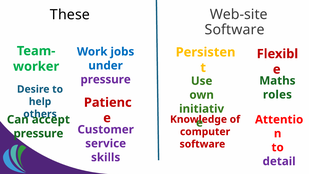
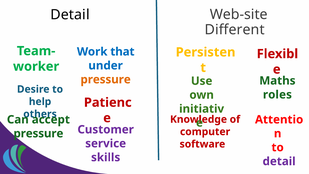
These at (70, 15): These -> Detail
Software at (235, 30): Software -> Different
jobs: jobs -> that
pressure at (106, 79) colour: purple -> orange
